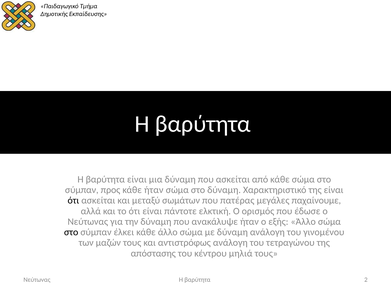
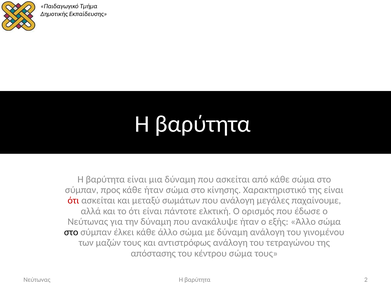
στο δύναμη: δύναμη -> κίνησης
ότι at (73, 201) colour: black -> red
που πατέρας: πατέρας -> ανάλογη
κέντρου μηλιά: μηλιά -> σώμα
